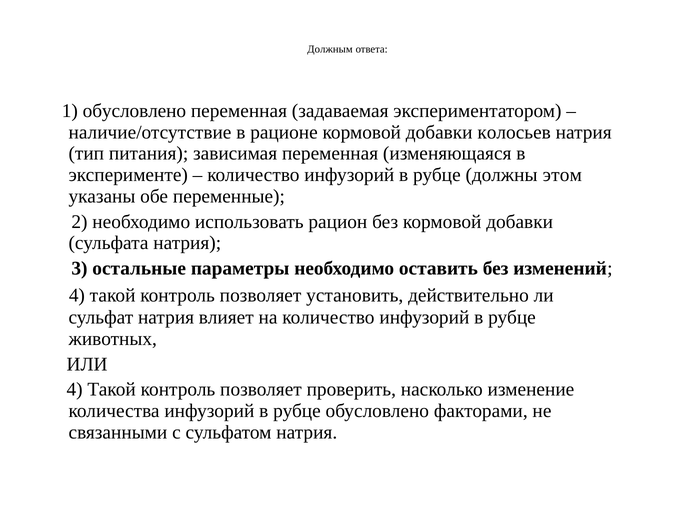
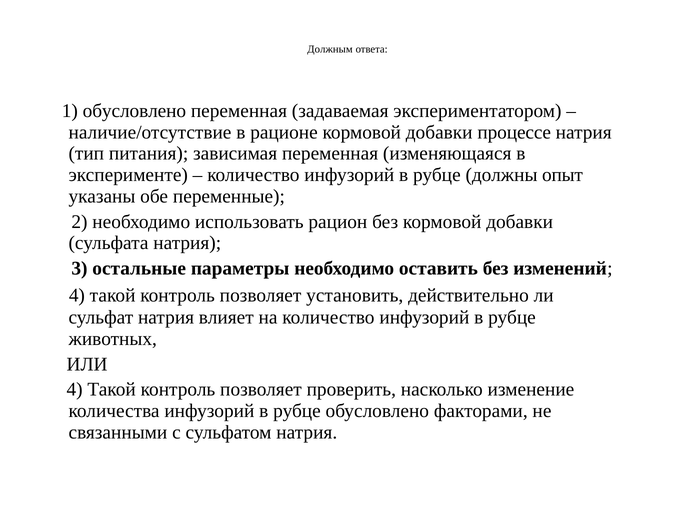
колосьев: колосьев -> процессе
этом: этом -> опыт
